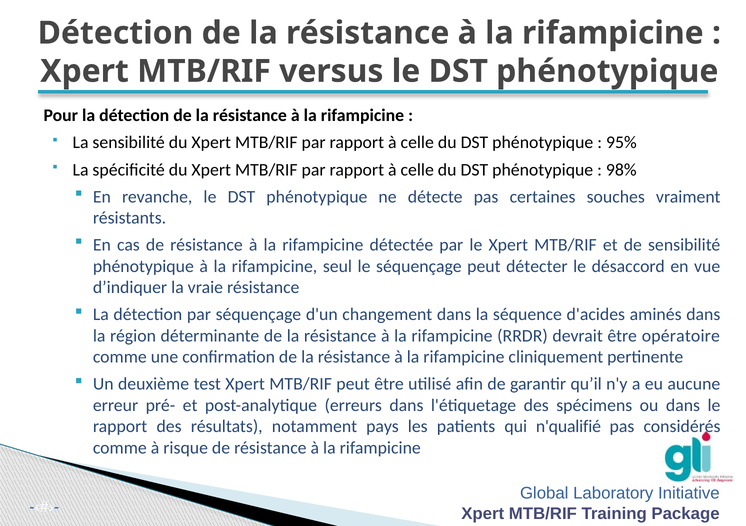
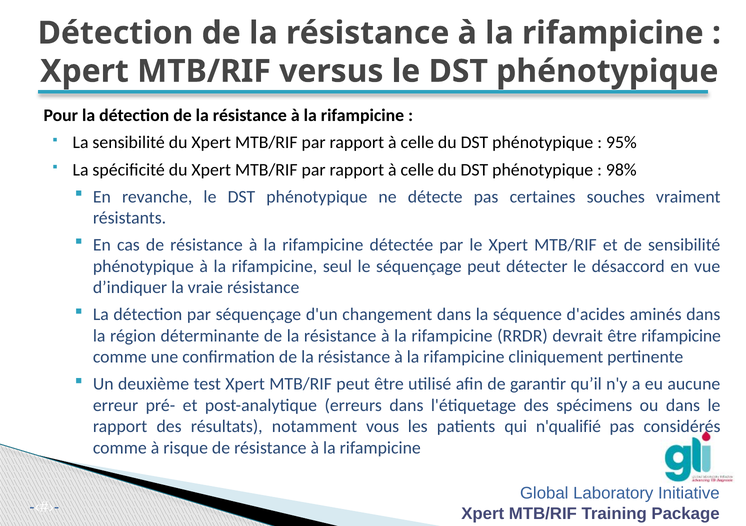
être opératoire: opératoire -> rifampicine
pays: pays -> vous
